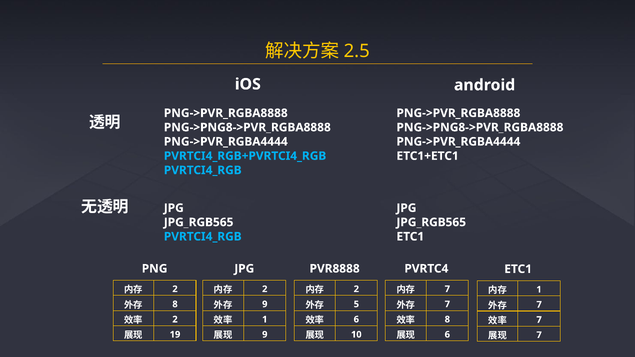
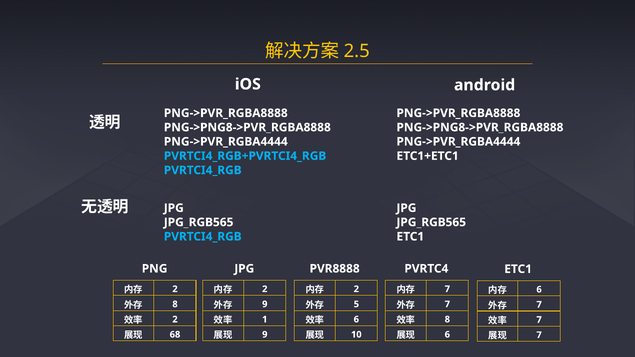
1 at (539, 290): 1 -> 6
19: 19 -> 68
